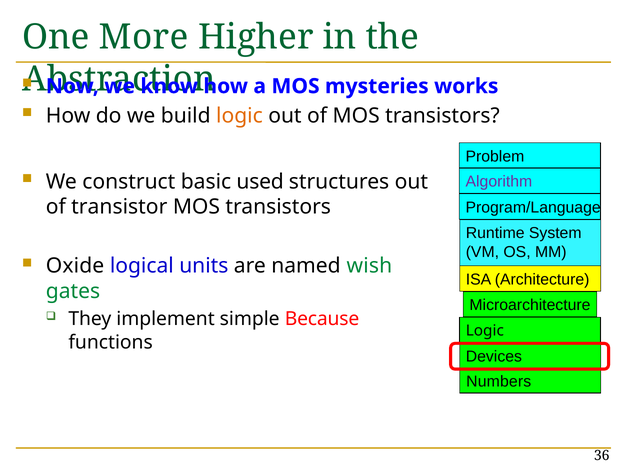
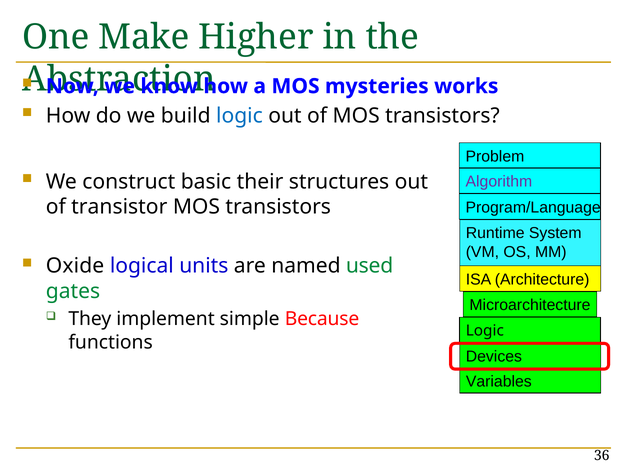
More: More -> Make
logic at (239, 116) colour: orange -> blue
used: used -> their
wish: wish -> used
Numbers: Numbers -> Variables
